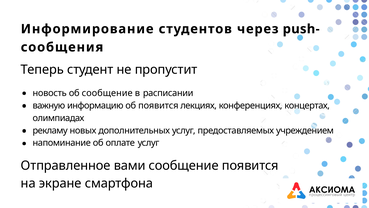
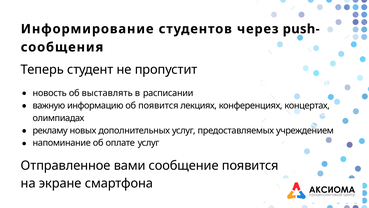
об сообщение: сообщение -> выставлять
